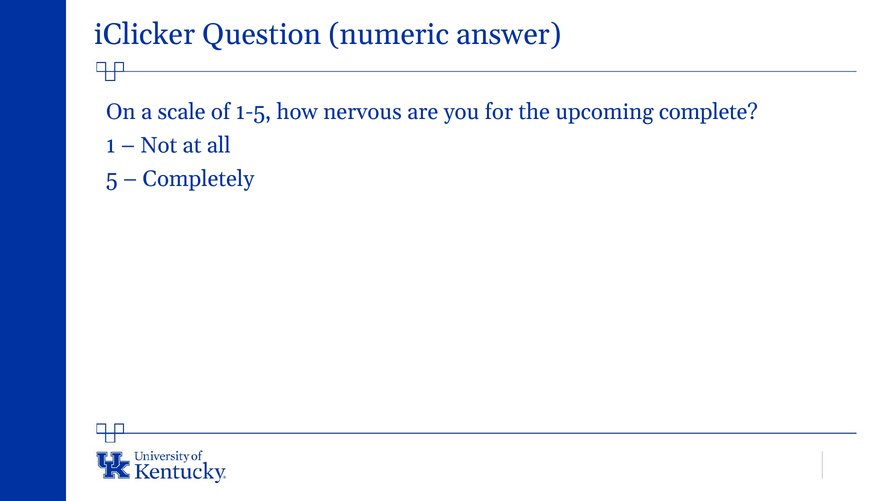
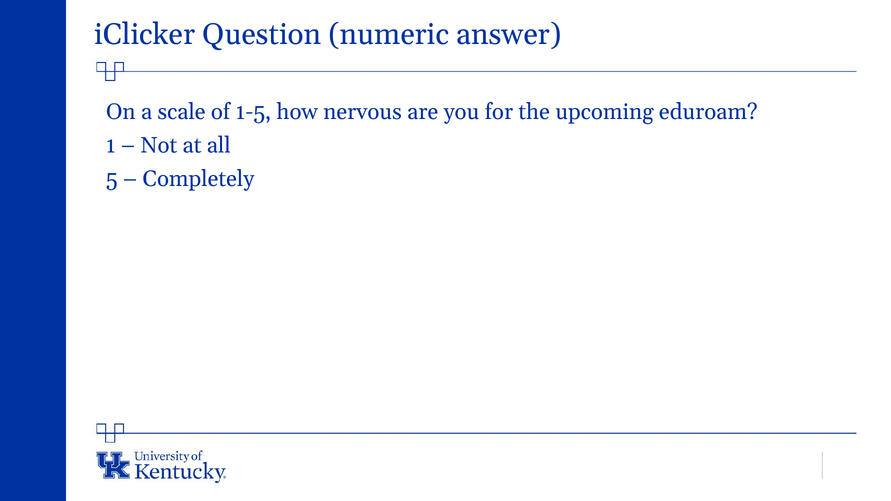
complete: complete -> eduroam
